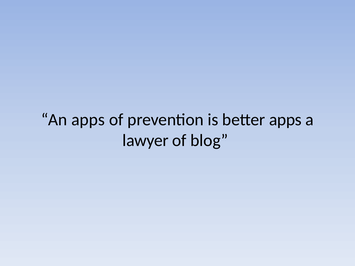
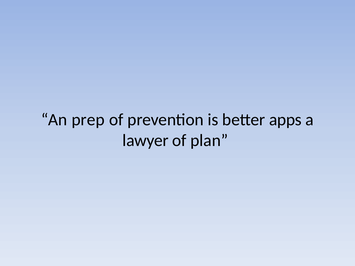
An apps: apps -> prep
blog: blog -> plan
